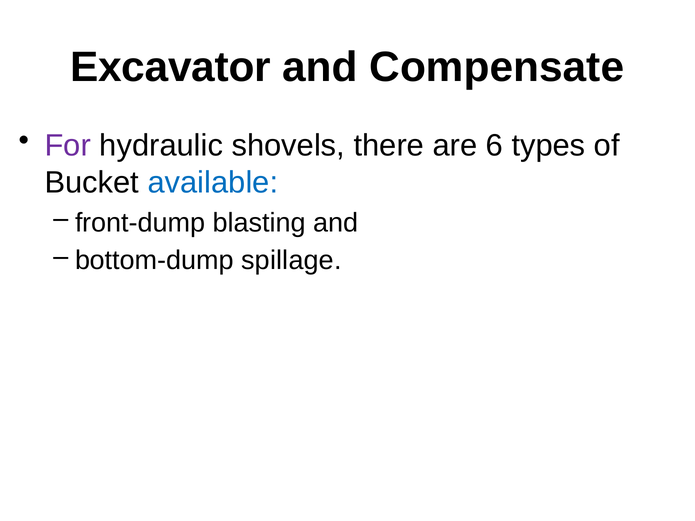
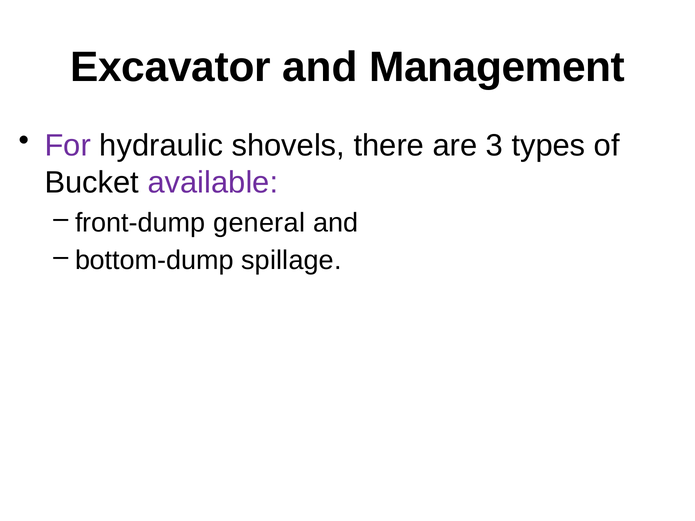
Compensate: Compensate -> Management
6: 6 -> 3
available colour: blue -> purple
blasting: blasting -> general
